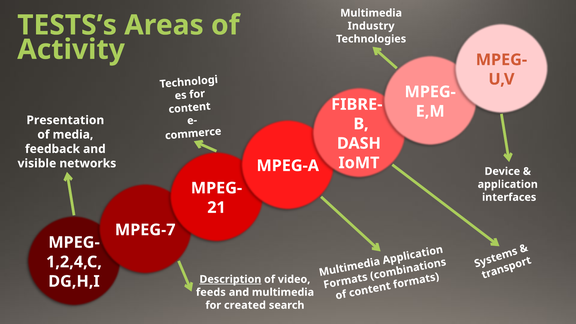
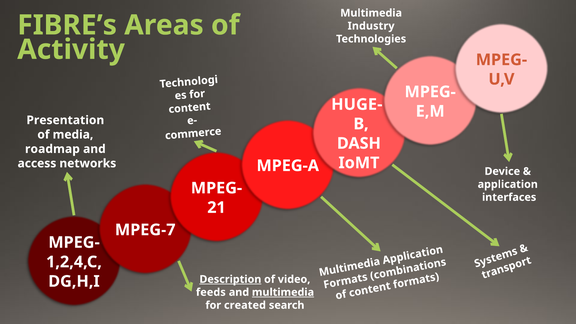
TESTS’s: TESTS’s -> FIBRE’s
FIBRE-: FIBRE- -> HUGE-
feedback: feedback -> roadmap
visible: visible -> access
multimedia at (283, 292) underline: none -> present
